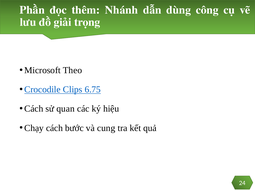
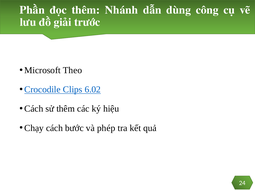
trọng: trọng -> trước
6.75: 6.75 -> 6.02
sử quan: quan -> thêm
cung: cung -> phép
